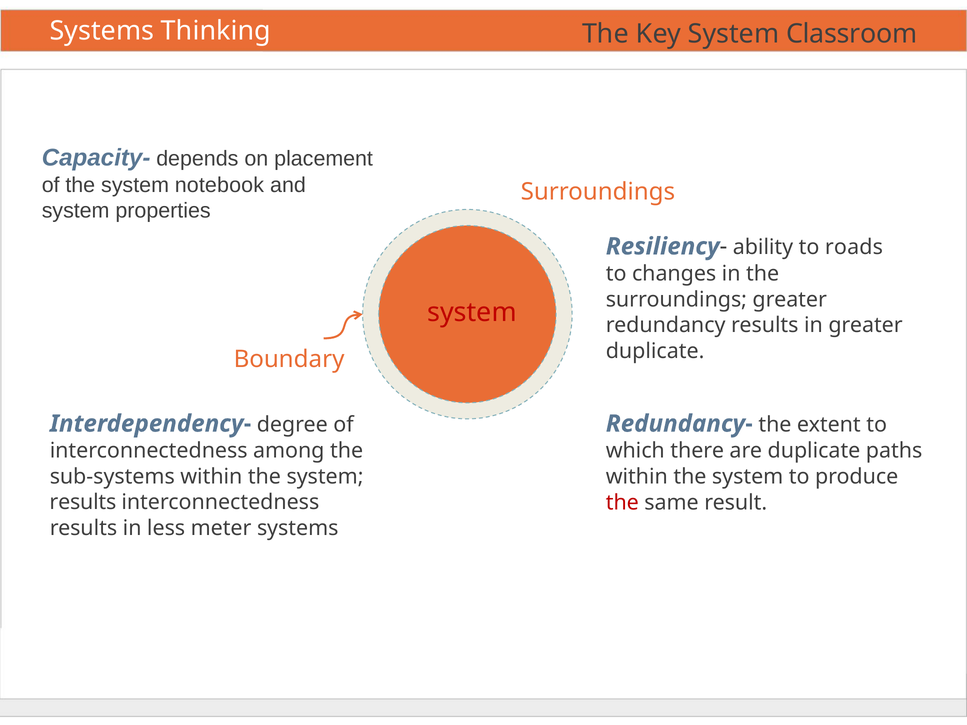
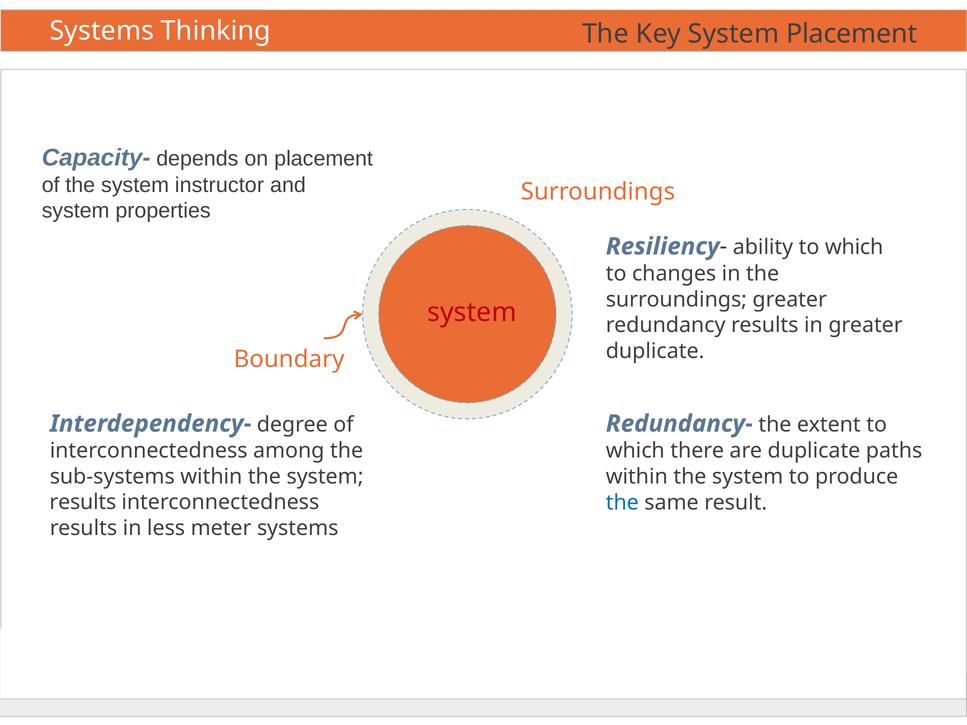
System Classroom: Classroom -> Placement
notebook: notebook -> instructor
ability to roads: roads -> which
the at (622, 503) colour: red -> blue
